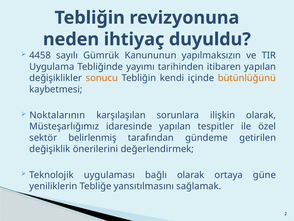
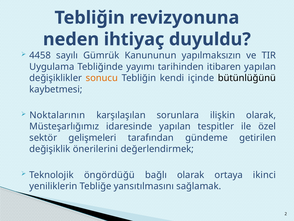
bütünlüğünü colour: orange -> black
belirlenmiş: belirlenmiş -> gelişmeleri
uygulaması: uygulaması -> öngördüğü
güne: güne -> ikinci
